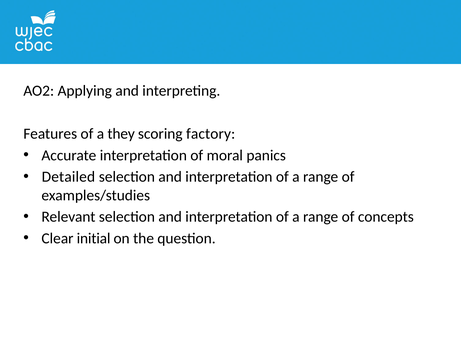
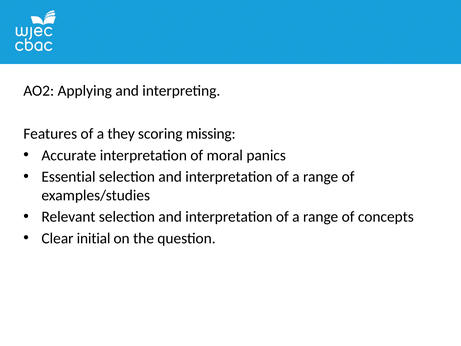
factory: factory -> missing
Detailed: Detailed -> Essential
